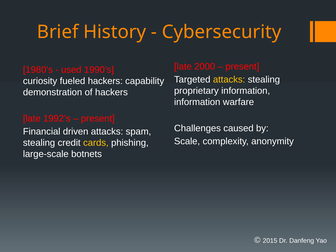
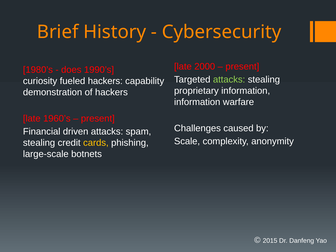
used: used -> does
attacks at (229, 80) colour: yellow -> light green
1992’s: 1992’s -> 1960’s
